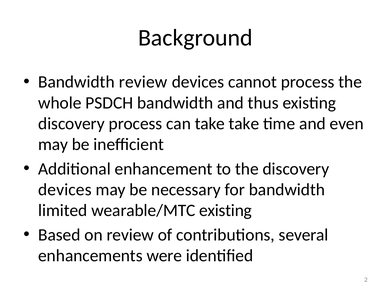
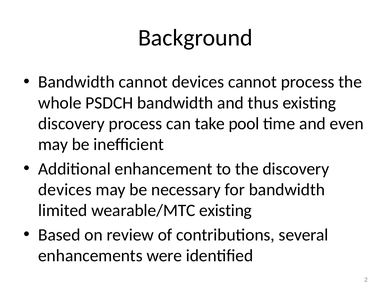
Bandwidth review: review -> cannot
take take: take -> pool
